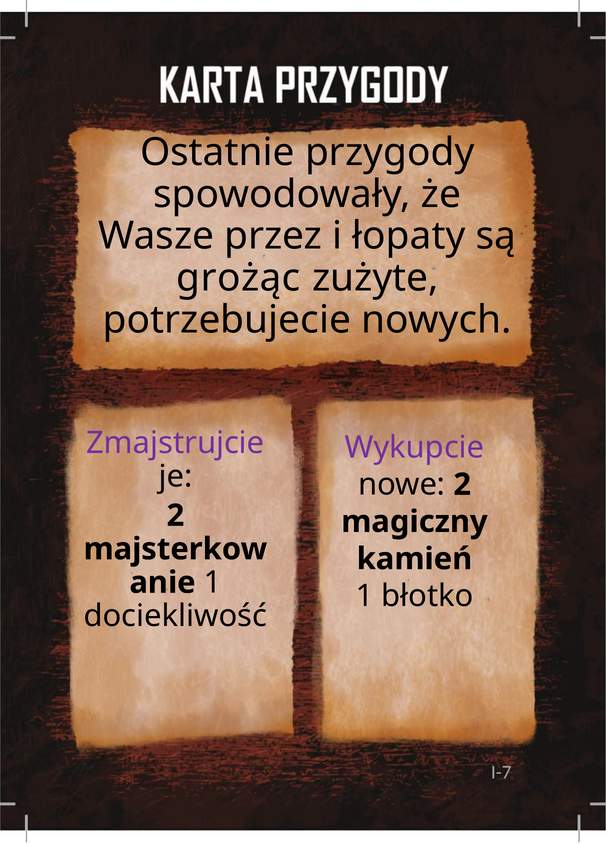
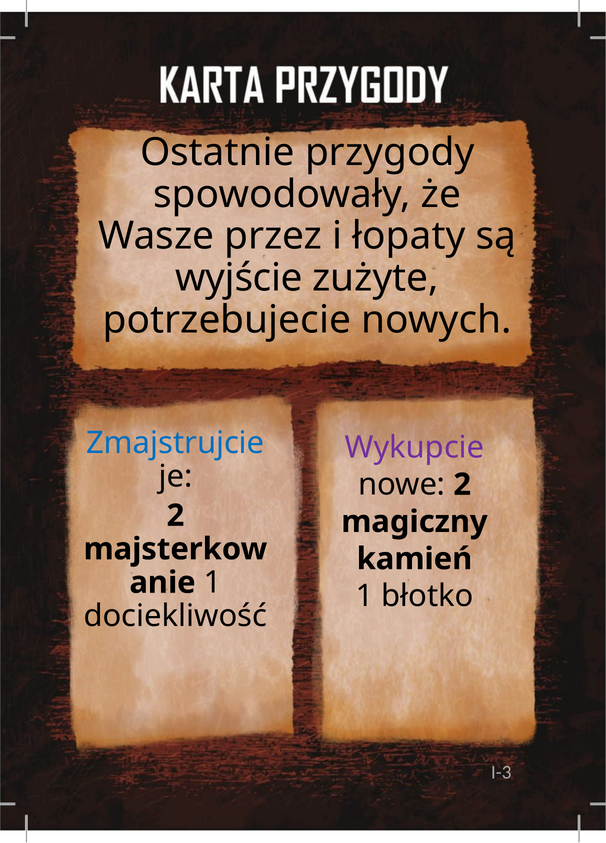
grożąc: grożąc -> wyjście
Zmajstrujcie colour: purple -> blue
I-7: I-7 -> I-3
